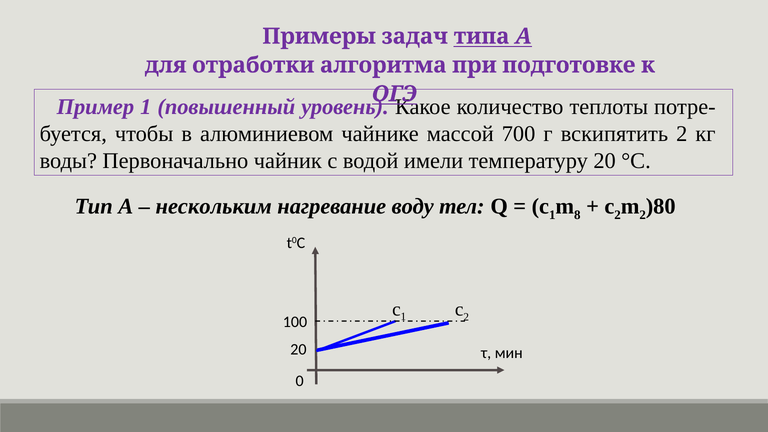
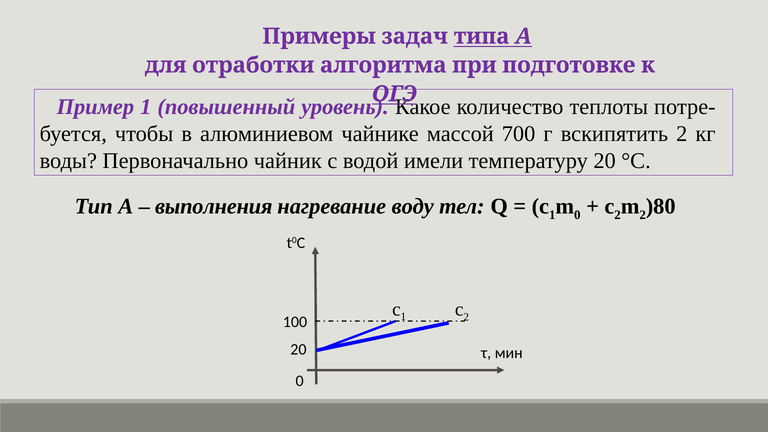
нескольким: нескольким -> выполнения
8 at (577, 215): 8 -> 0
